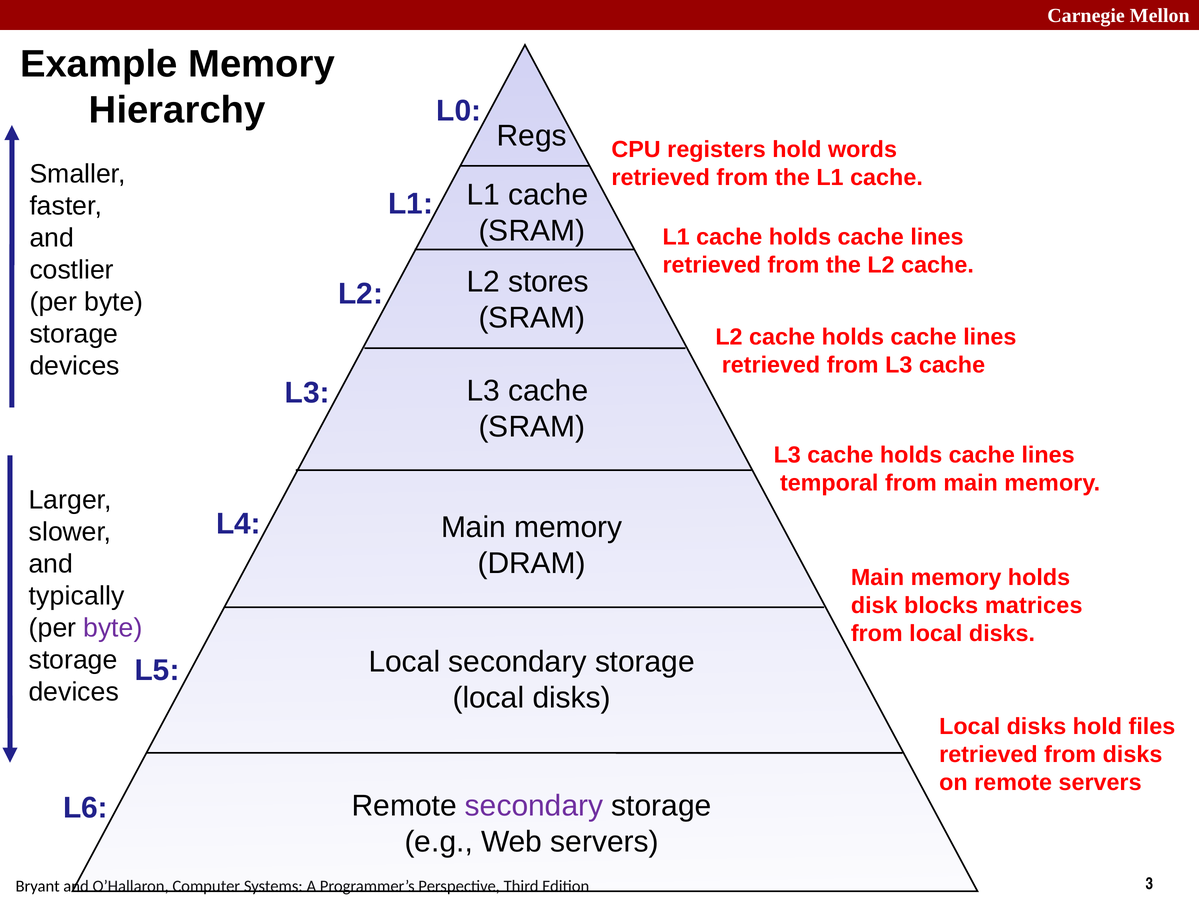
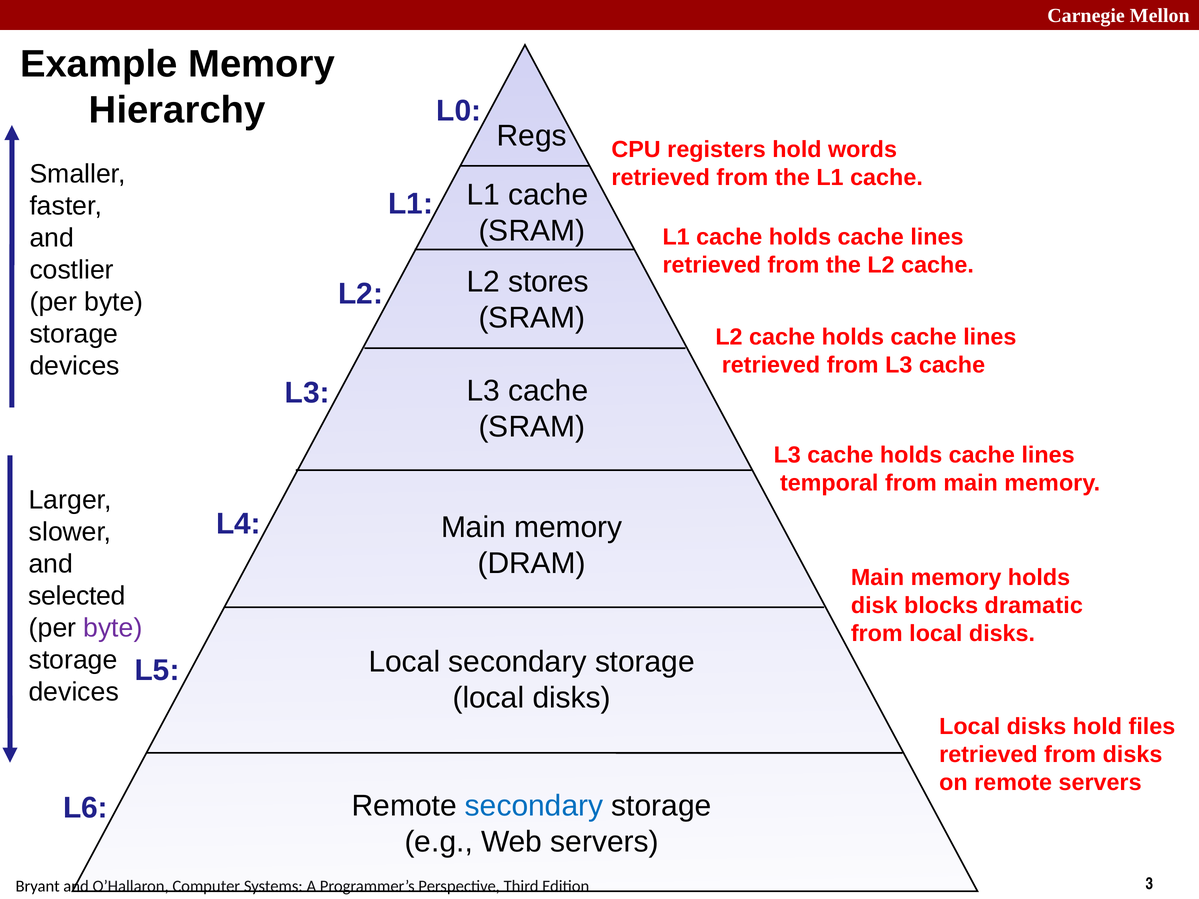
typically: typically -> selected
matrices: matrices -> dramatic
secondary at (534, 806) colour: purple -> blue
